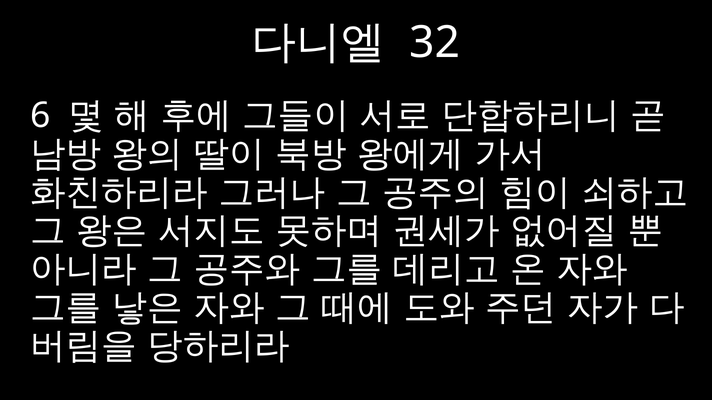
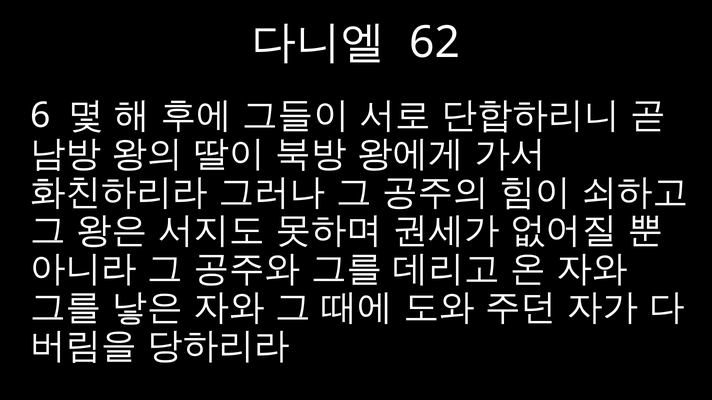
32: 32 -> 62
